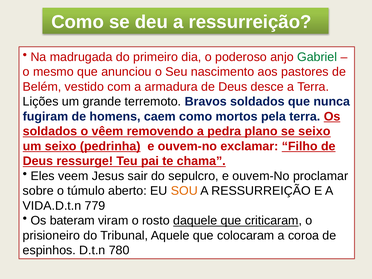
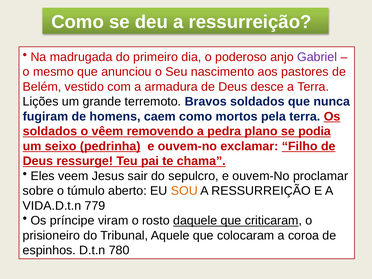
Gabriel colour: green -> purple
se seixo: seixo -> podia
bateram: bateram -> príncipe
